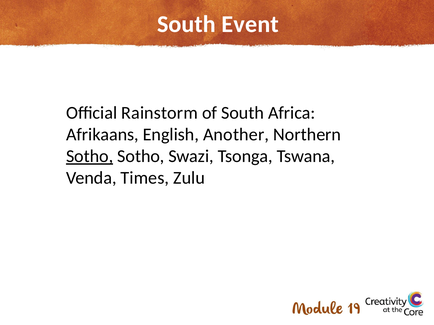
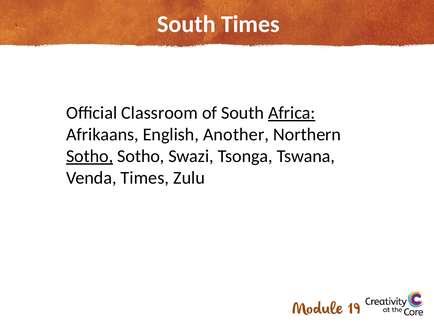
South Event: Event -> Times
Rainstorm: Rainstorm -> Classroom
Africa underline: none -> present
